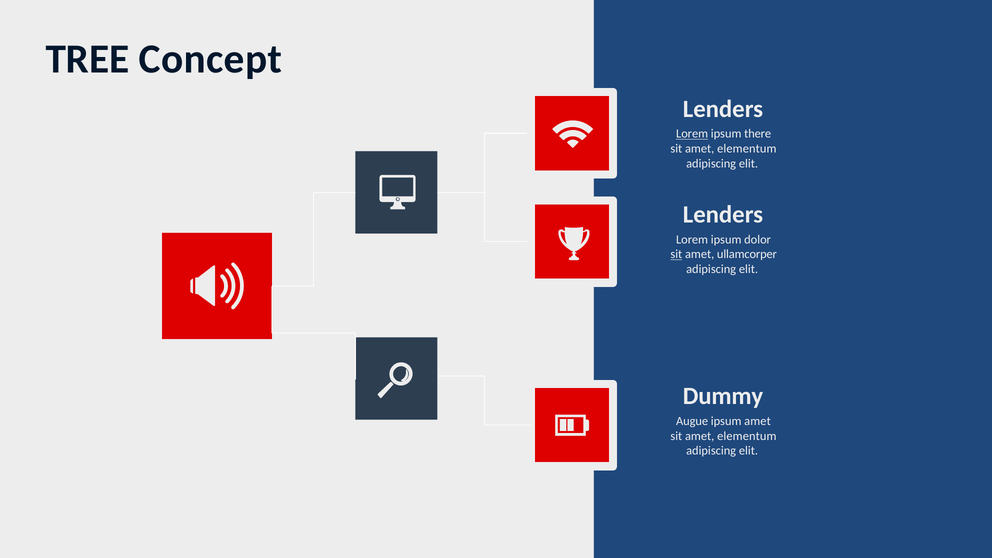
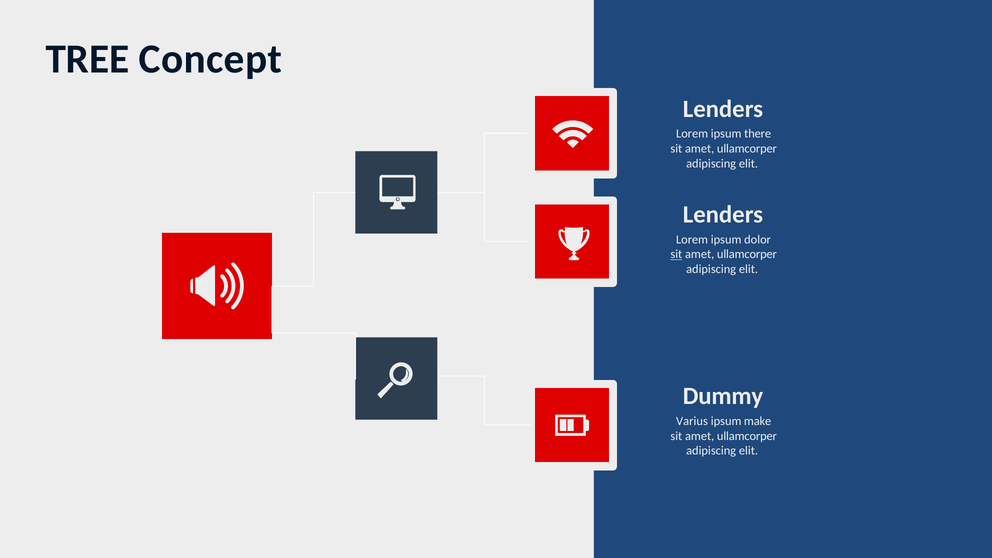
Lorem at (692, 134) underline: present -> none
elementum at (747, 149): elementum -> ullamcorper
Augue: Augue -> Varius
ipsum amet: amet -> make
elementum at (747, 436): elementum -> ullamcorper
